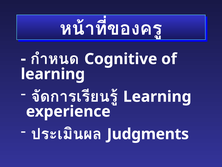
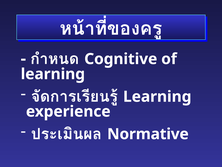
Judgments: Judgments -> Normative
